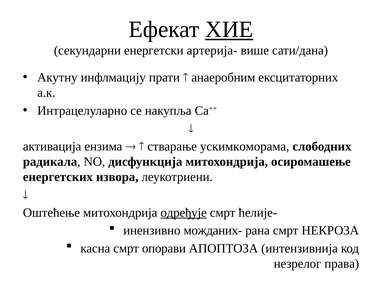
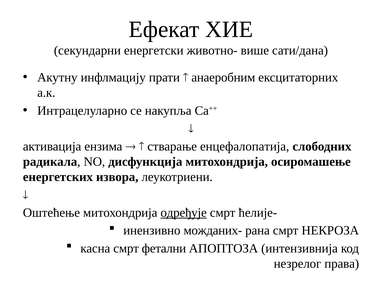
ХИЕ underline: present -> none
артерија-: артерија- -> животно-
ускимкоморама: ускимкоморама -> енцефалопатија
опорави: опорави -> фетални
